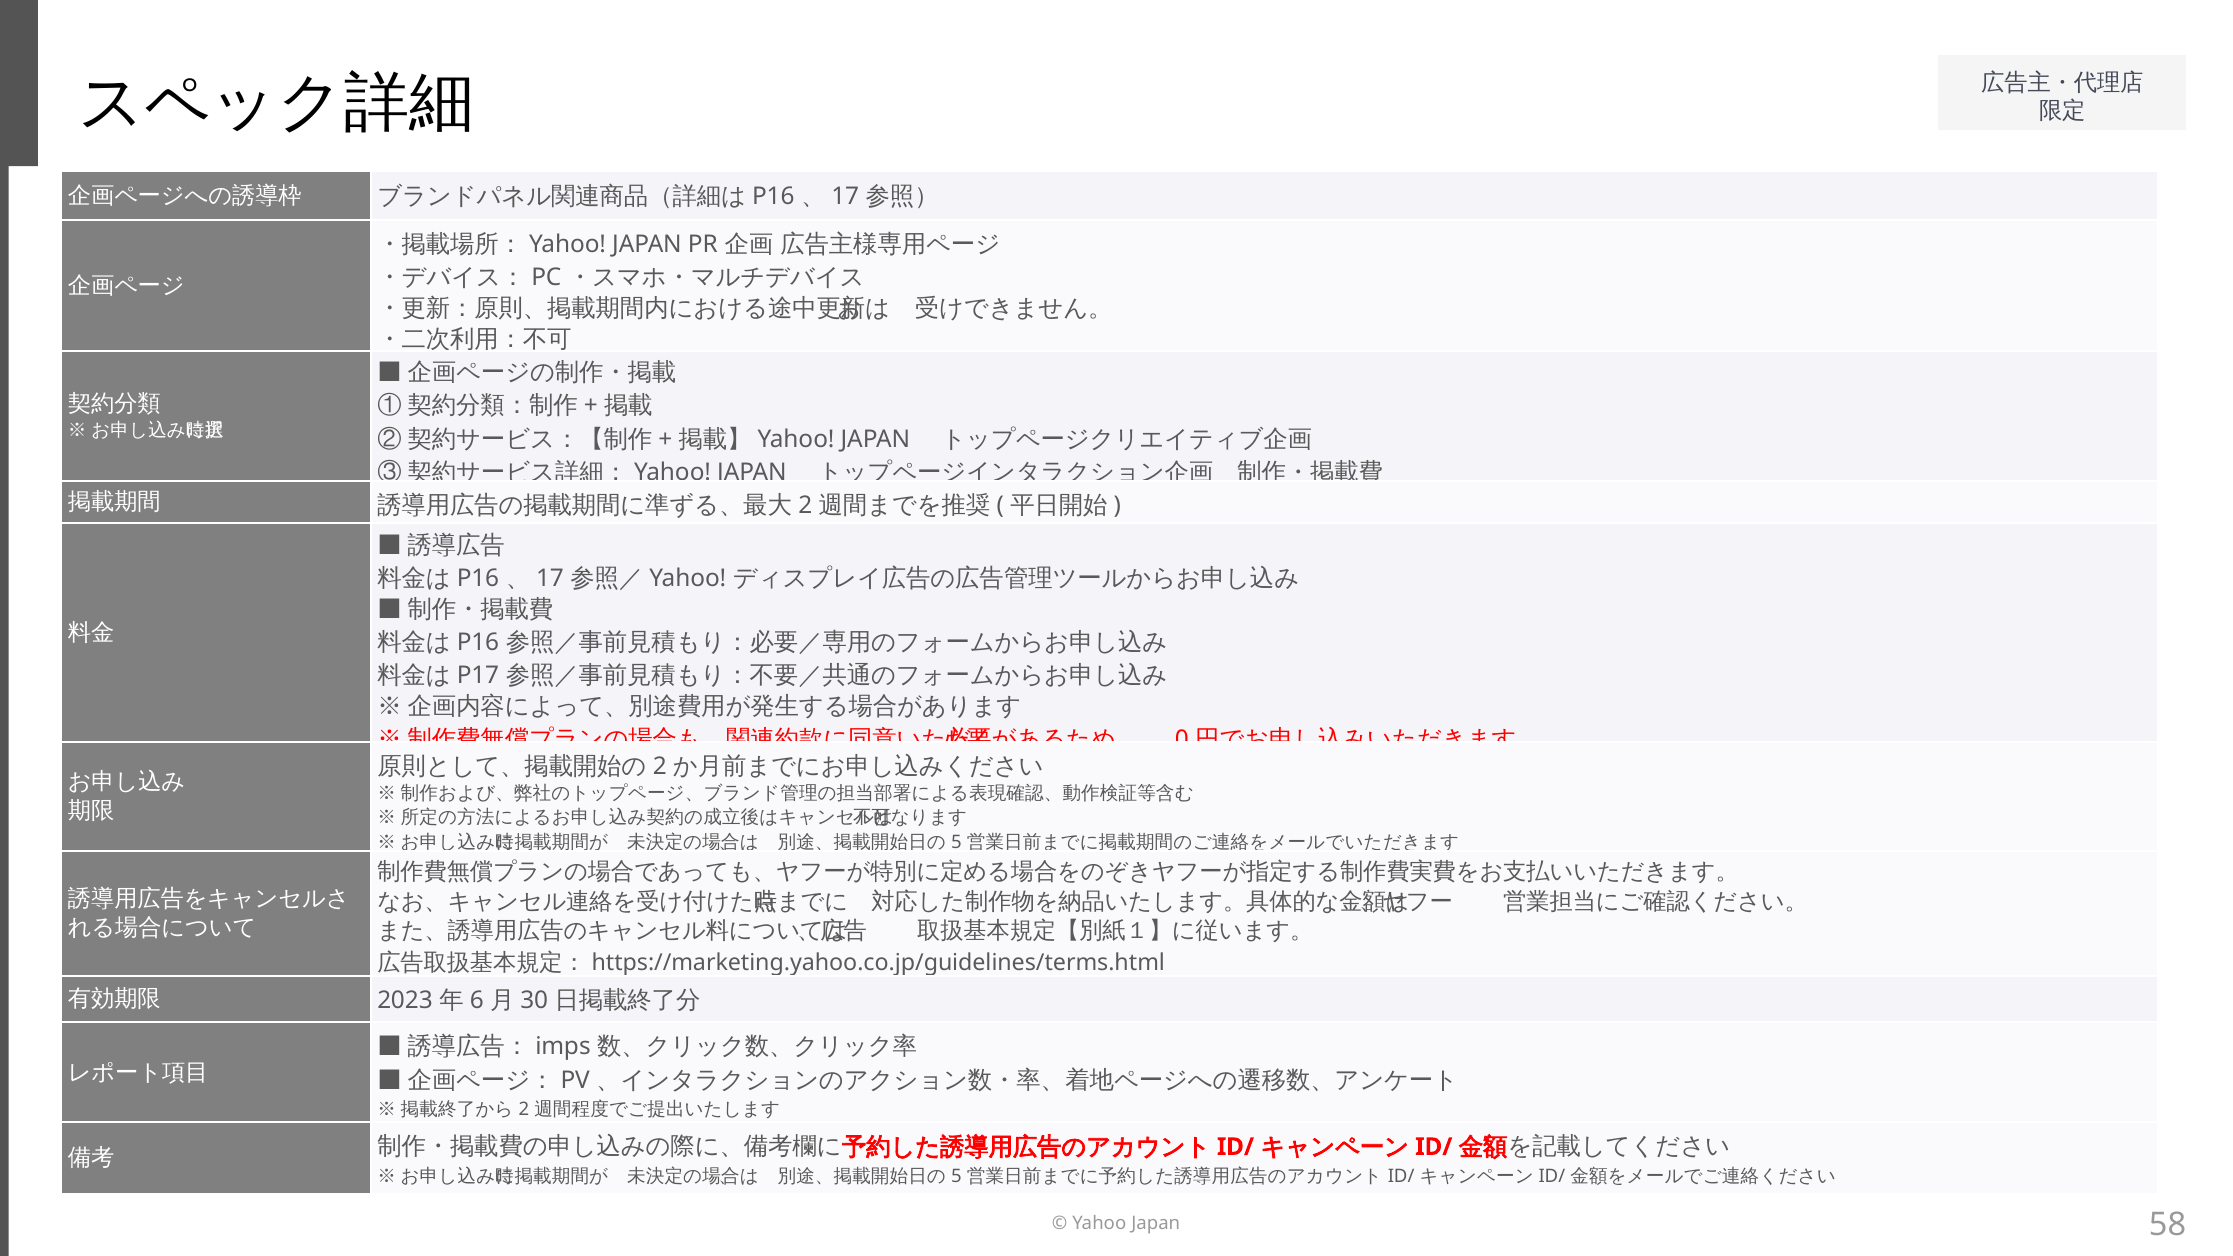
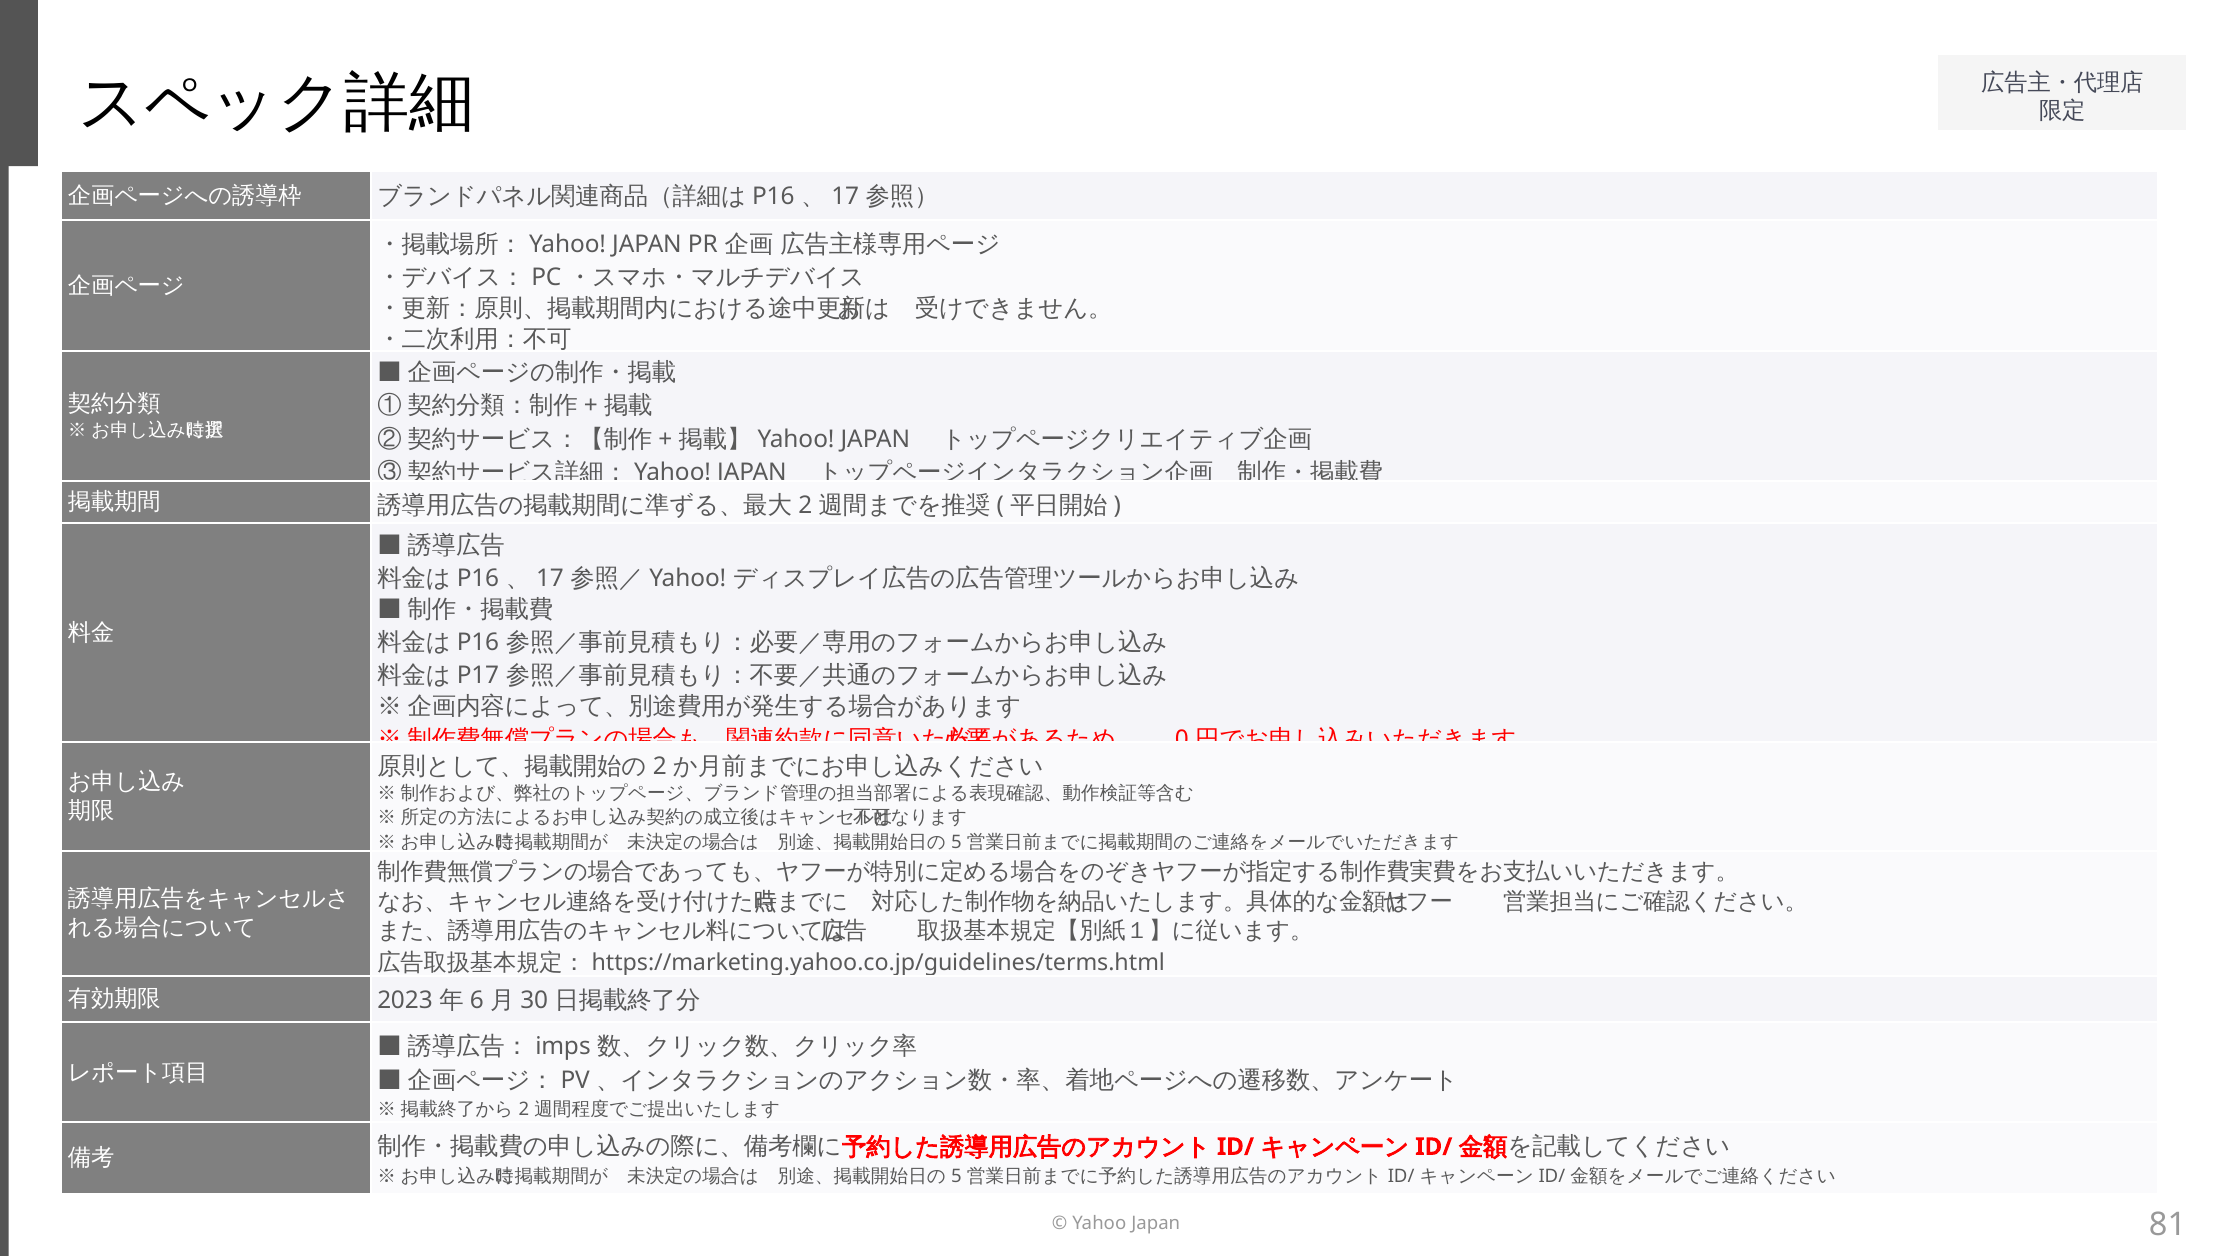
58: 58 -> 81
